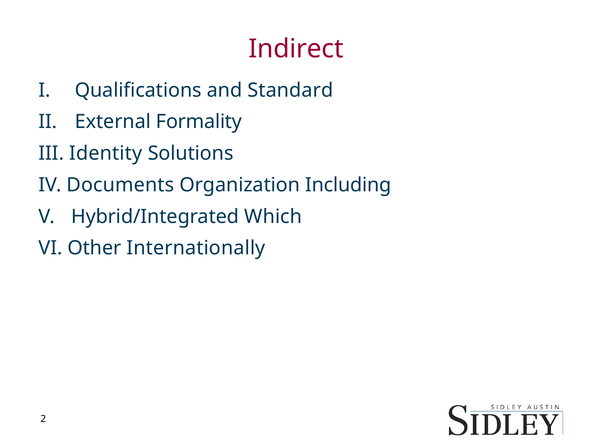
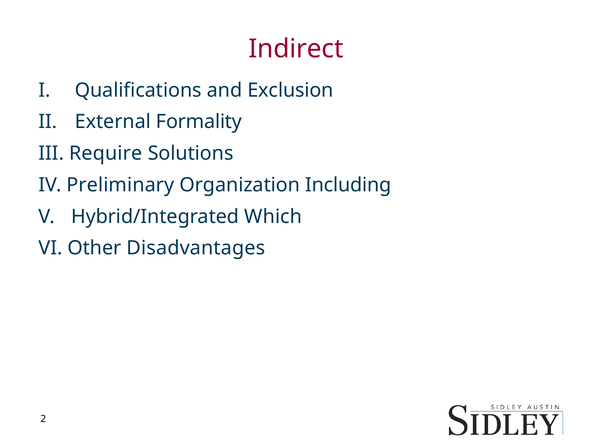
Standard: Standard -> Exclusion
Identity: Identity -> Require
Documents: Documents -> Preliminary
Internationally: Internationally -> Disadvantages
